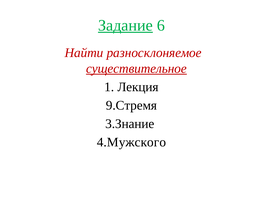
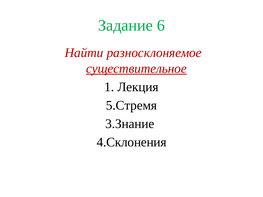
Задание underline: present -> none
9.Стремя: 9.Стремя -> 5.Стремя
4.Мужского: 4.Мужского -> 4.Склонения
